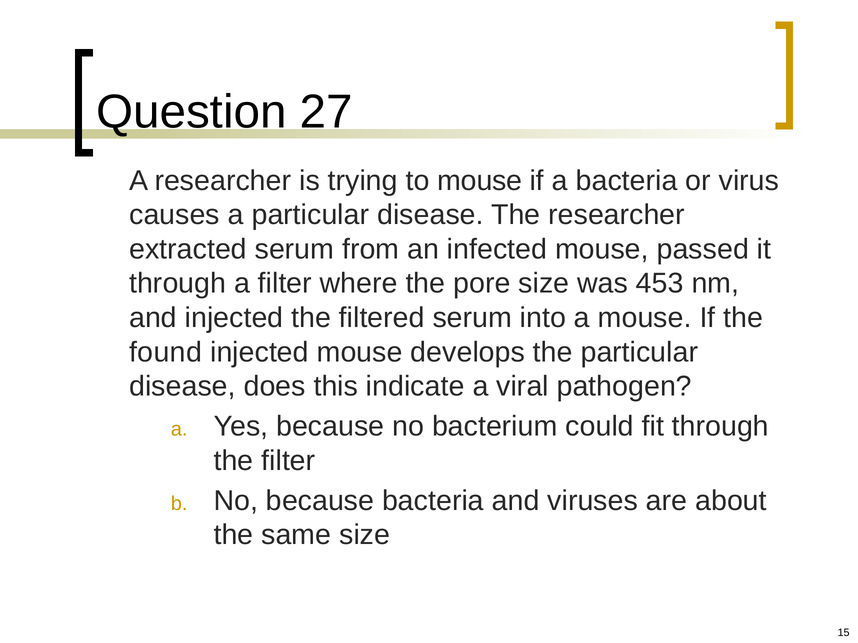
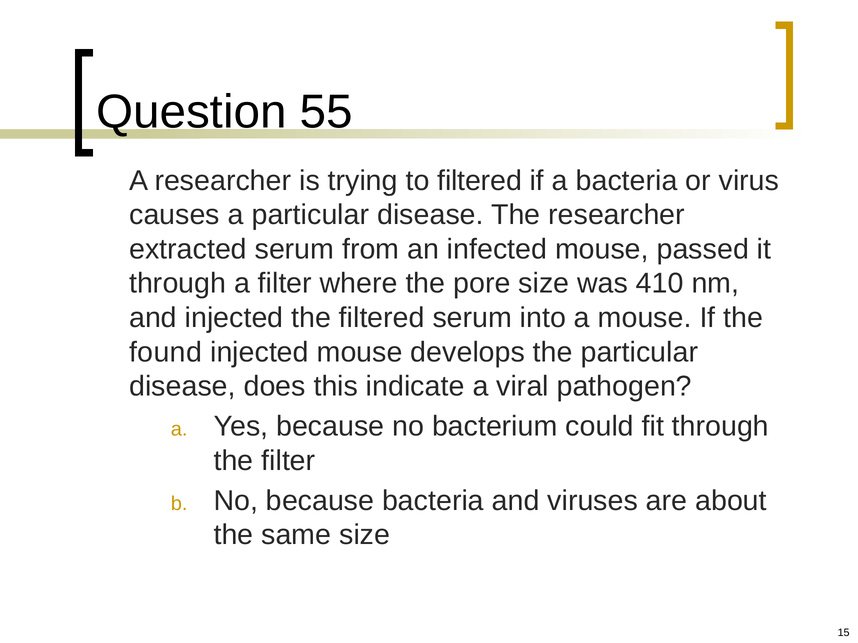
27: 27 -> 55
to mouse: mouse -> filtered
453: 453 -> 410
